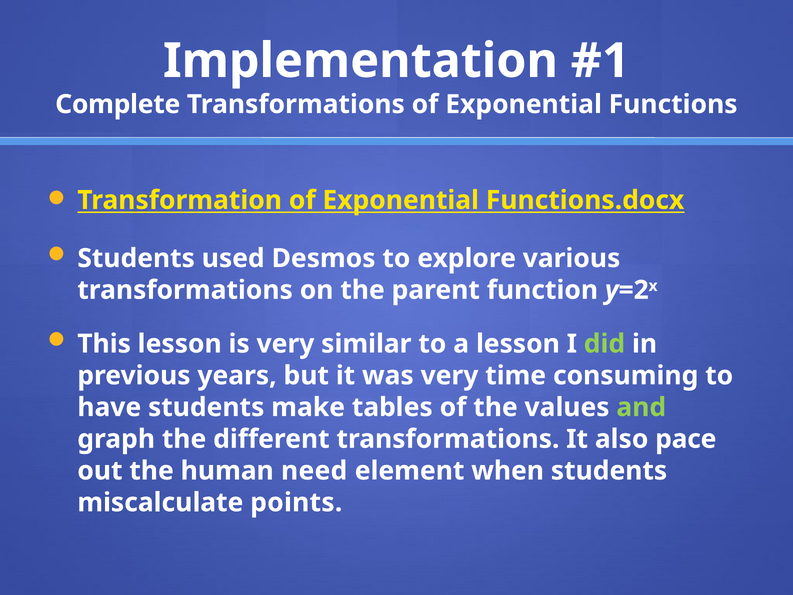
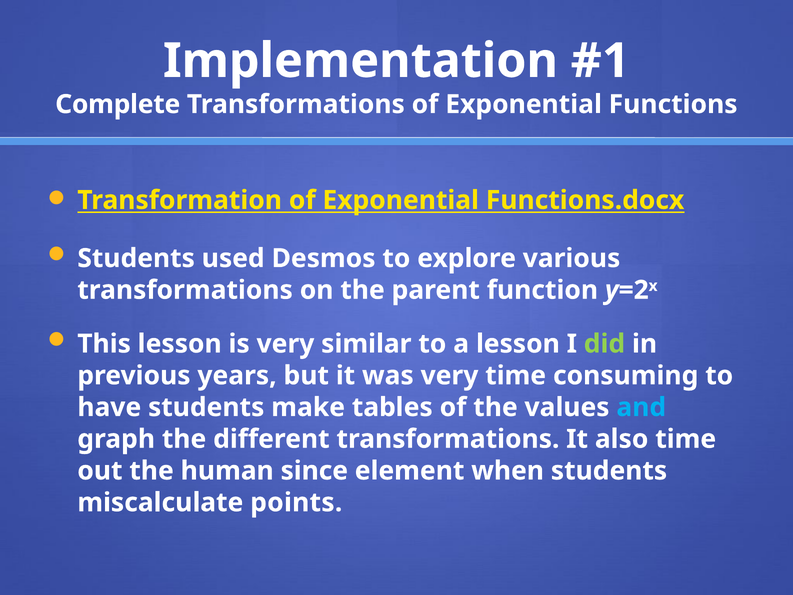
and colour: light green -> light blue
also pace: pace -> time
need: need -> since
